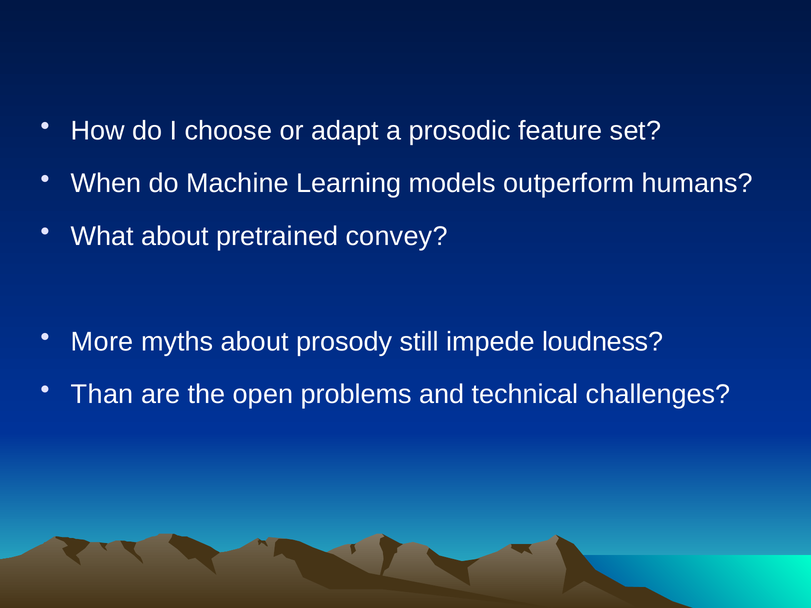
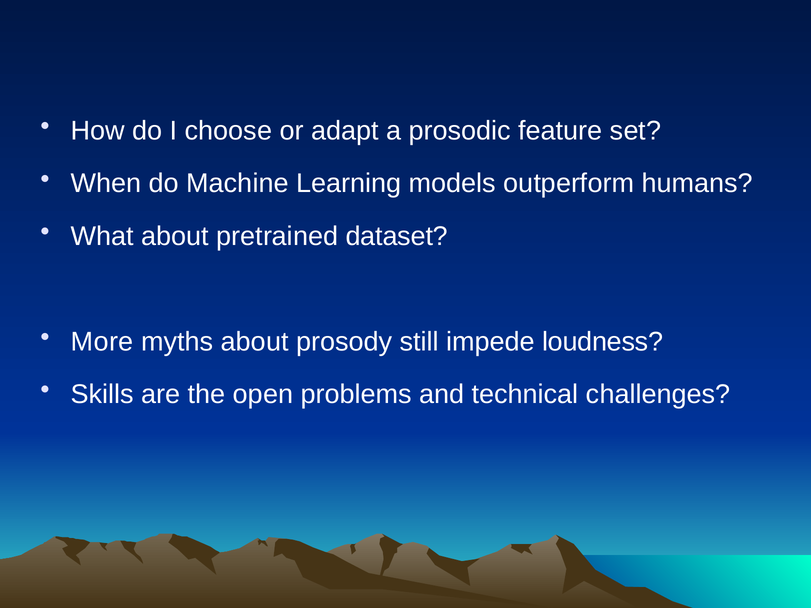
convey: convey -> dataset
Than: Than -> Skills
